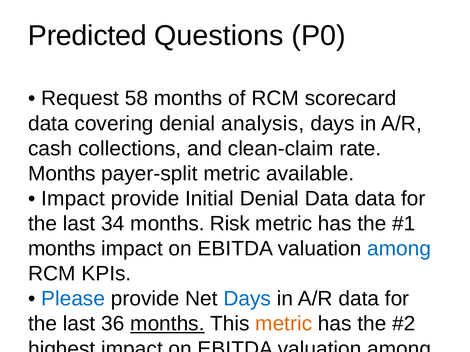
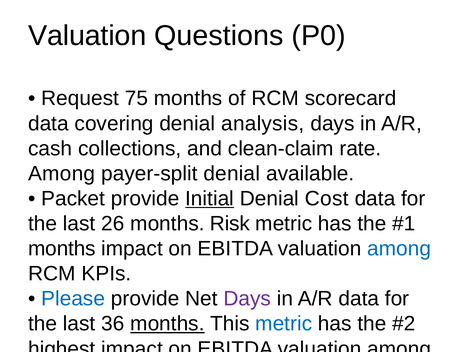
Predicted at (87, 36): Predicted -> Valuation
58: 58 -> 75
Months at (62, 174): Months -> Among
payer-split metric: metric -> denial
Impact at (73, 199): Impact -> Packet
Initial underline: none -> present
Denial Data: Data -> Cost
34: 34 -> 26
Days at (247, 299) colour: blue -> purple
metric at (284, 324) colour: orange -> blue
